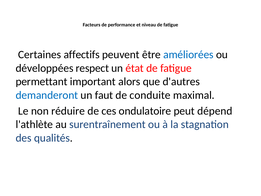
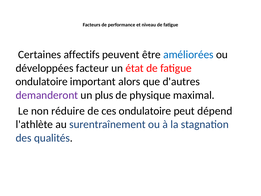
respect: respect -> facteur
permettant at (42, 81): permettant -> ondulatoire
demanderont colour: blue -> purple
faut: faut -> plus
conduite: conduite -> physique
